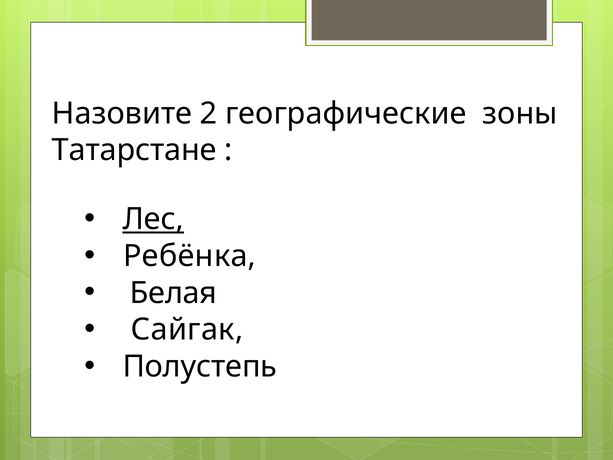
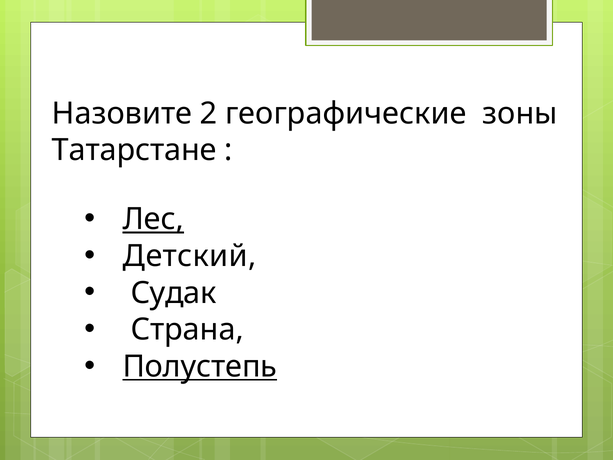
Ребёнка: Ребёнка -> Детский
Белая: Белая -> Судак
Сайгак: Сайгак -> Страна
Полустепь underline: none -> present
